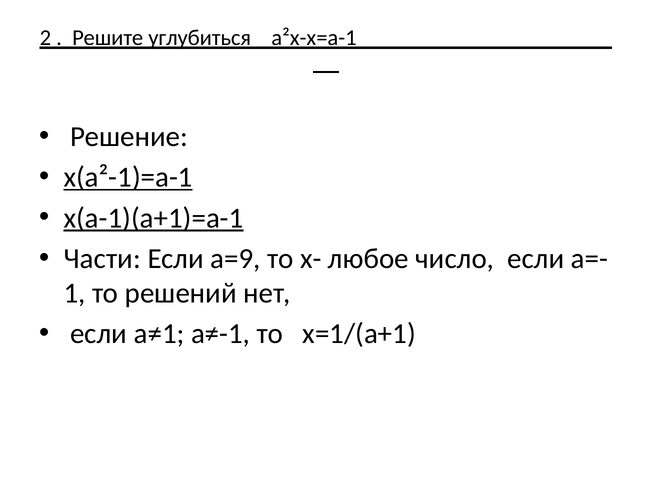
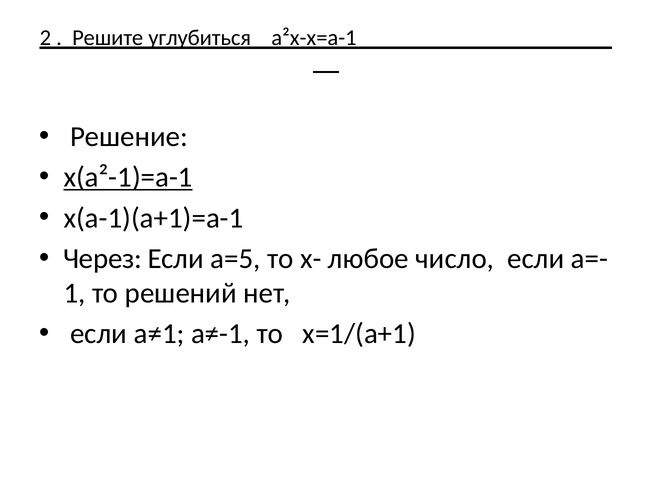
х(а-1)(а+1)=а-1 underline: present -> none
Части: Части -> Через
а=9: а=9 -> а=5
